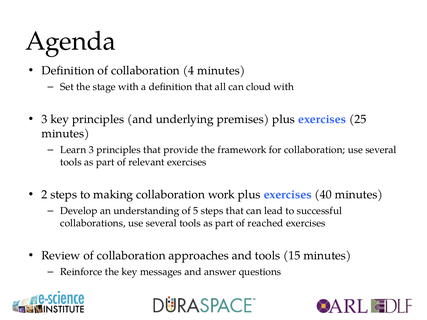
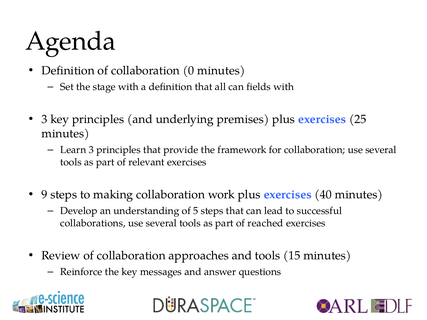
4: 4 -> 0
cloud: cloud -> fields
2: 2 -> 9
